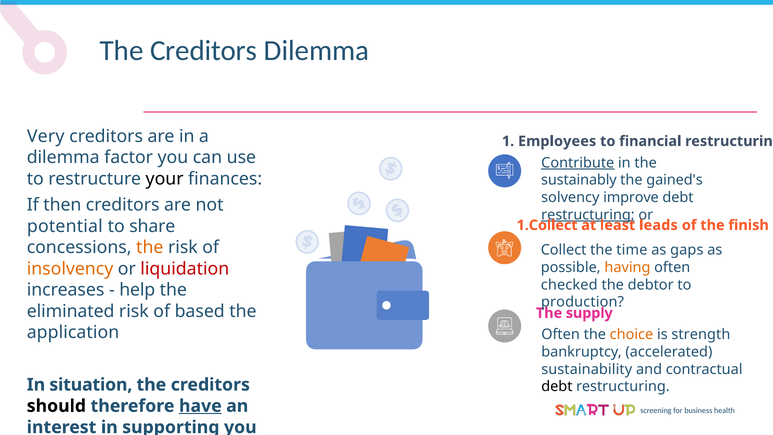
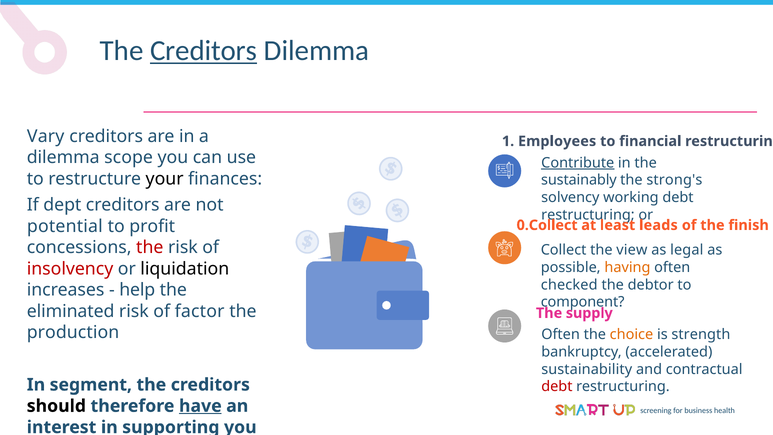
Creditors at (204, 51) underline: none -> present
Very: Very -> Vary
factor: factor -> scope
gained's: gained's -> strong's
improve: improve -> working
then: then -> dept
restructuring at (588, 215) underline: present -> none
share: share -> profit
1.Collect: 1.Collect -> 0.Collect
the at (150, 247) colour: orange -> red
time: time -> view
gaps: gaps -> legal
insolvency colour: orange -> red
liquidation colour: red -> black
production: production -> component
based: based -> factor
application: application -> production
situation: situation -> segment
debt at (557, 386) colour: black -> red
